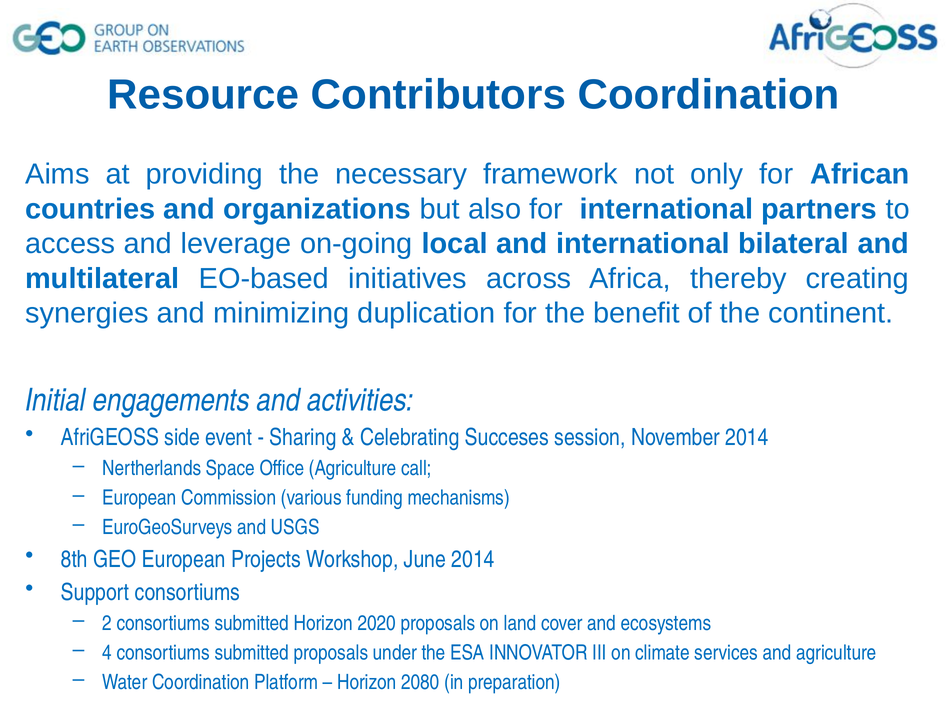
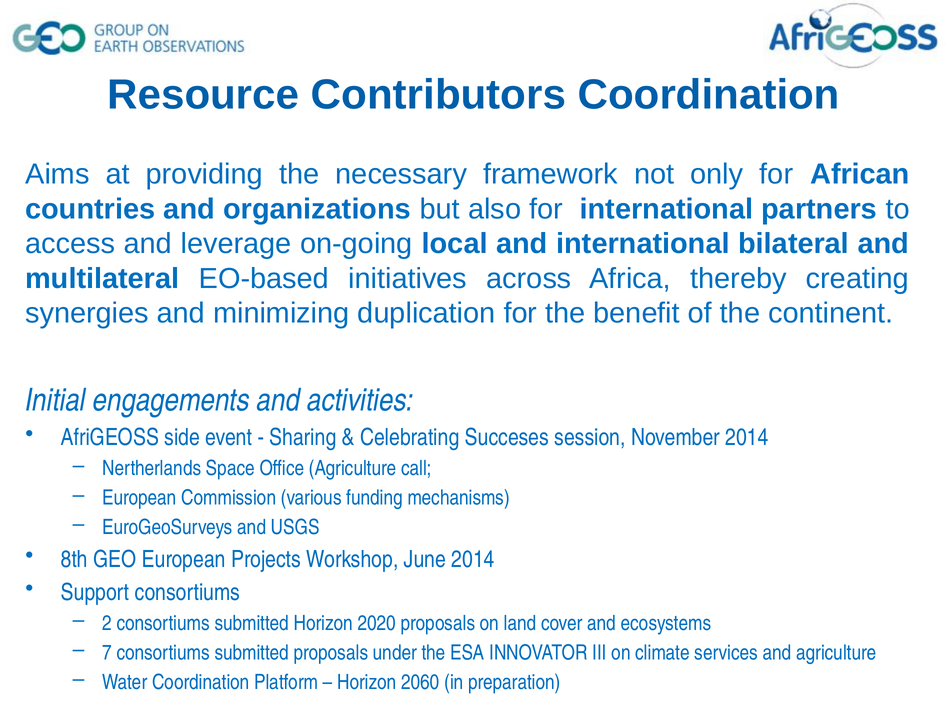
4: 4 -> 7
2080: 2080 -> 2060
